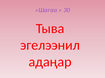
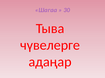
эгелээнил: эгелээнил -> чүвелерге
